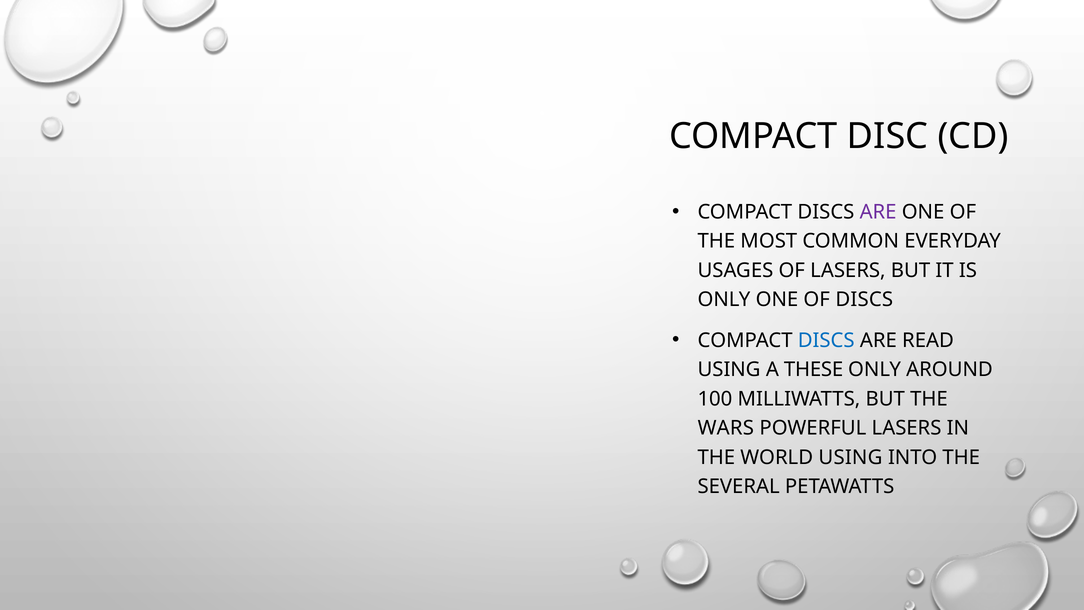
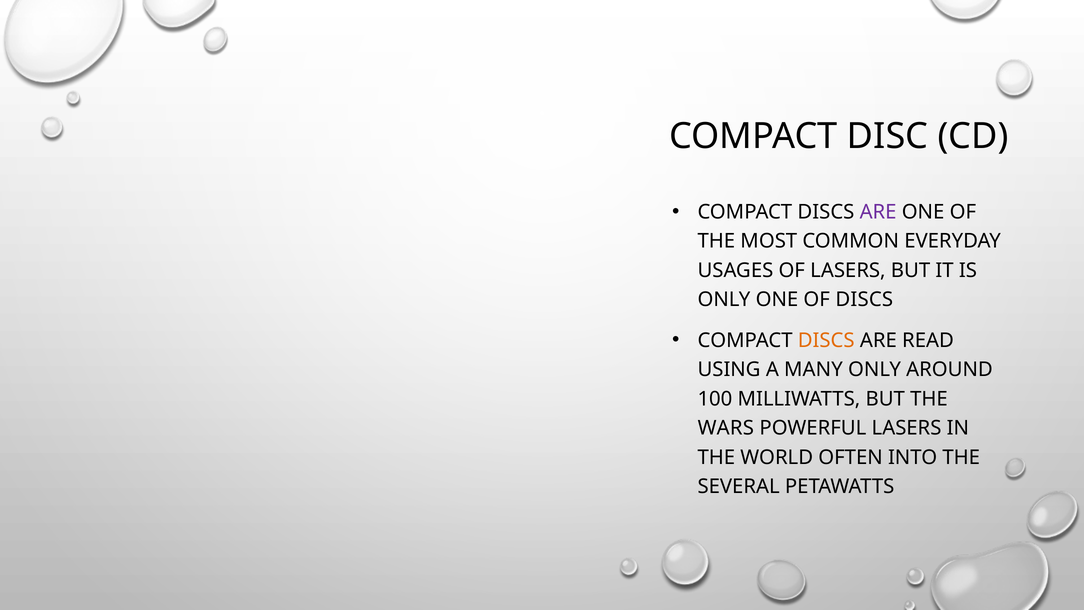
DISCS at (826, 340) colour: blue -> orange
THESE: THESE -> MANY
WORLD USING: USING -> OFTEN
